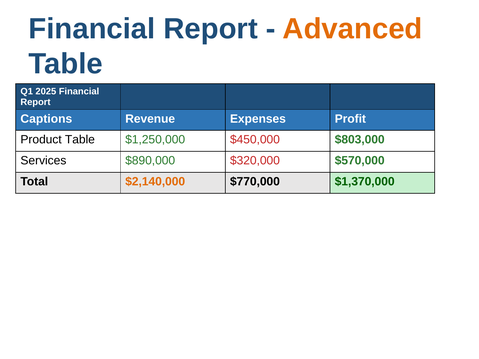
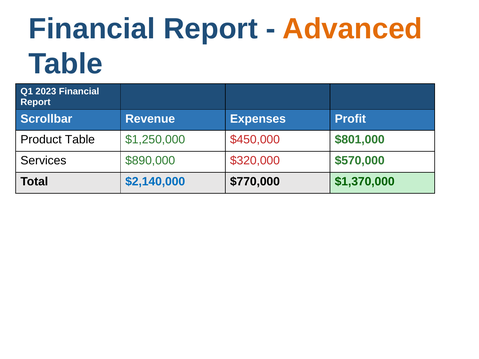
2025: 2025 -> 2023
Captions: Captions -> Scrollbar
$803,000: $803,000 -> $801,000
$2,140,000 colour: orange -> blue
